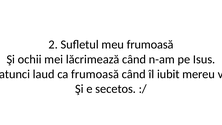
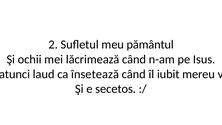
meu frumoasă: frumoasă -> pământul
ca frumoasă: frumoasă -> însetează
